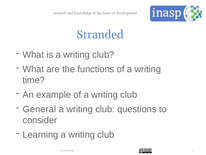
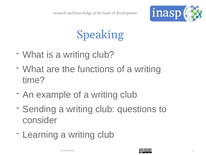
Stranded: Stranded -> Speaking
General: General -> Sending
